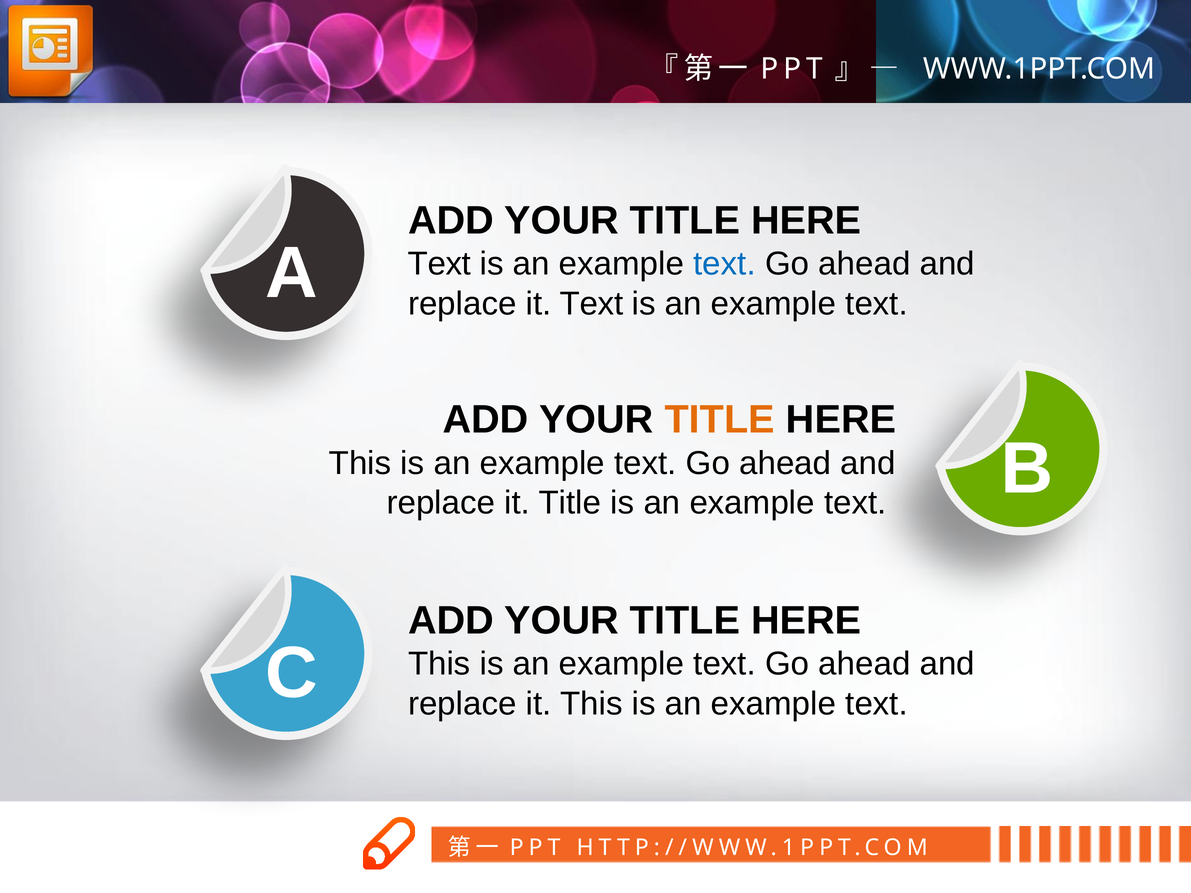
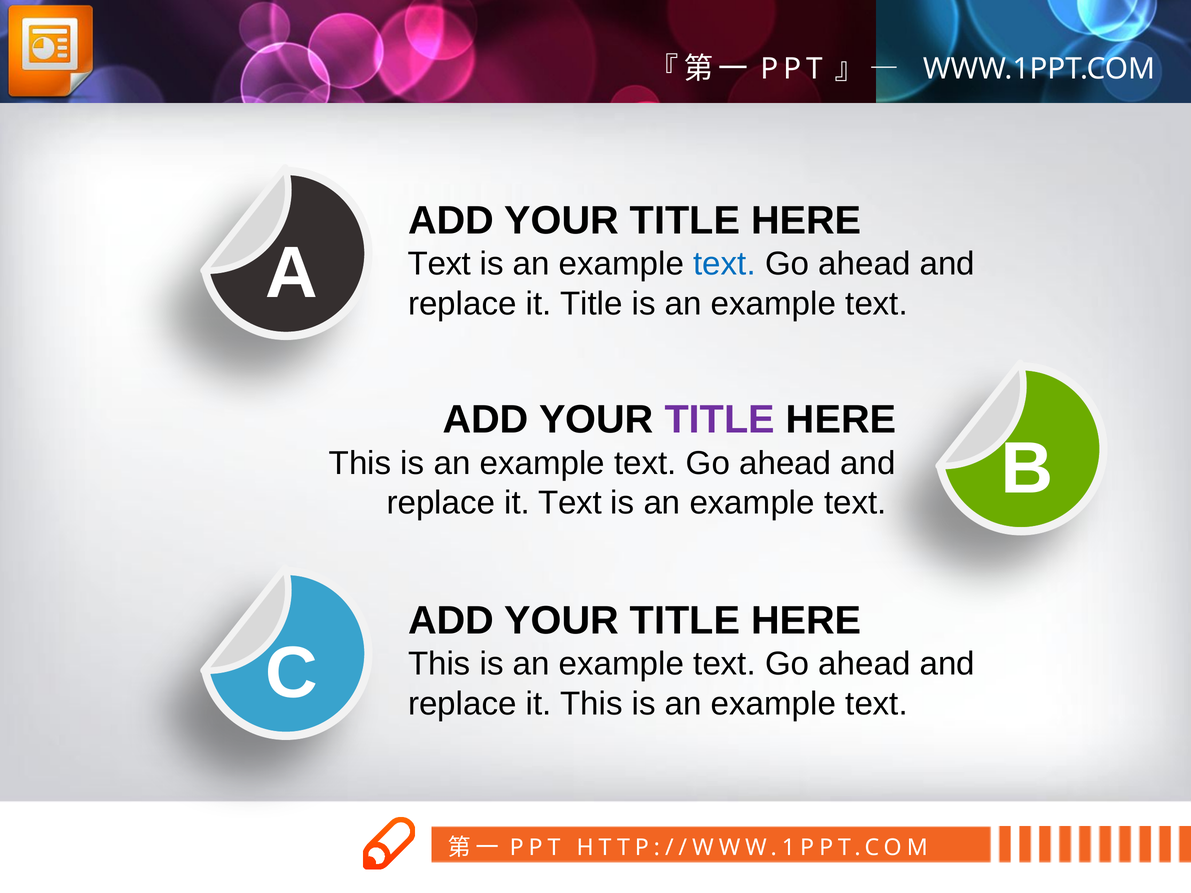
it Text: Text -> Title
TITLE at (720, 420) colour: orange -> purple
it Title: Title -> Text
